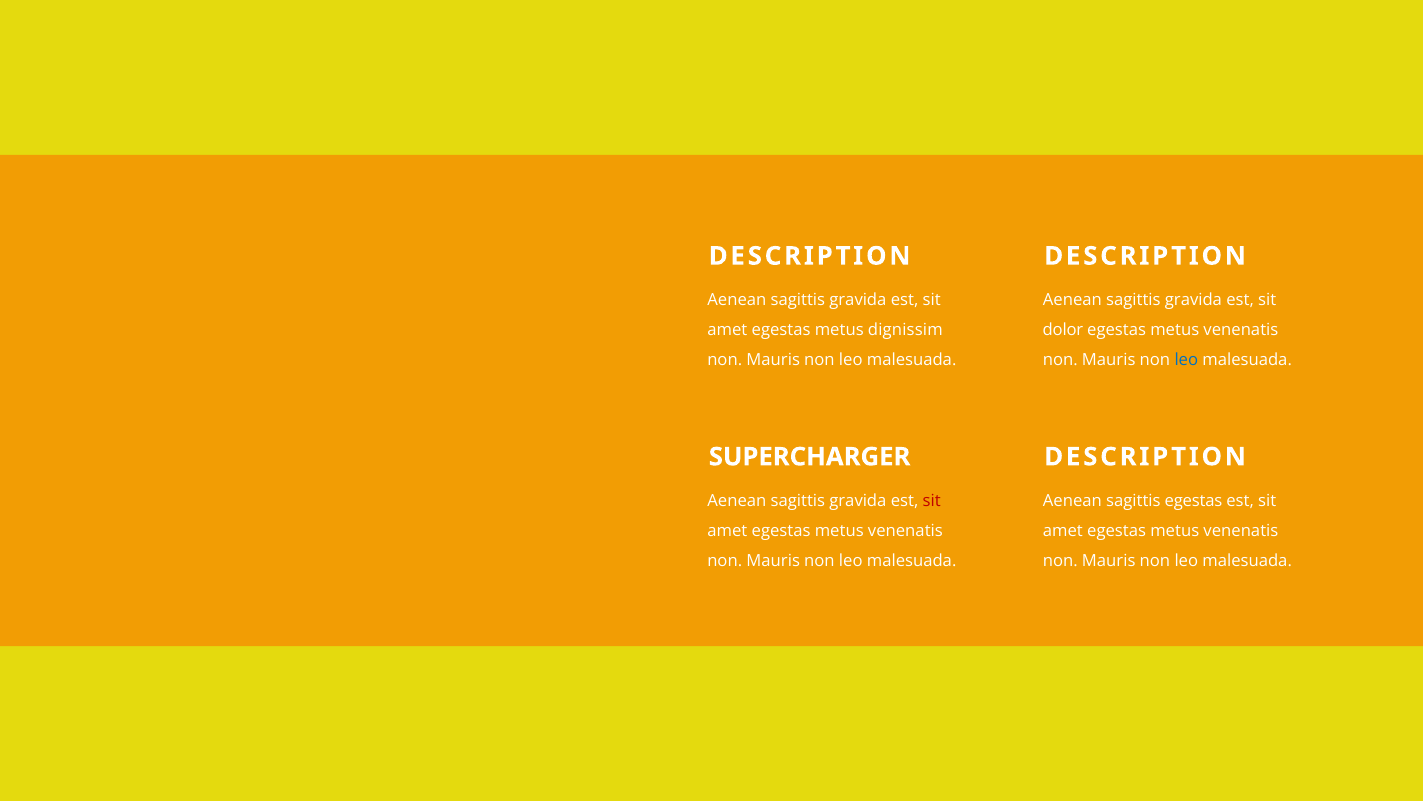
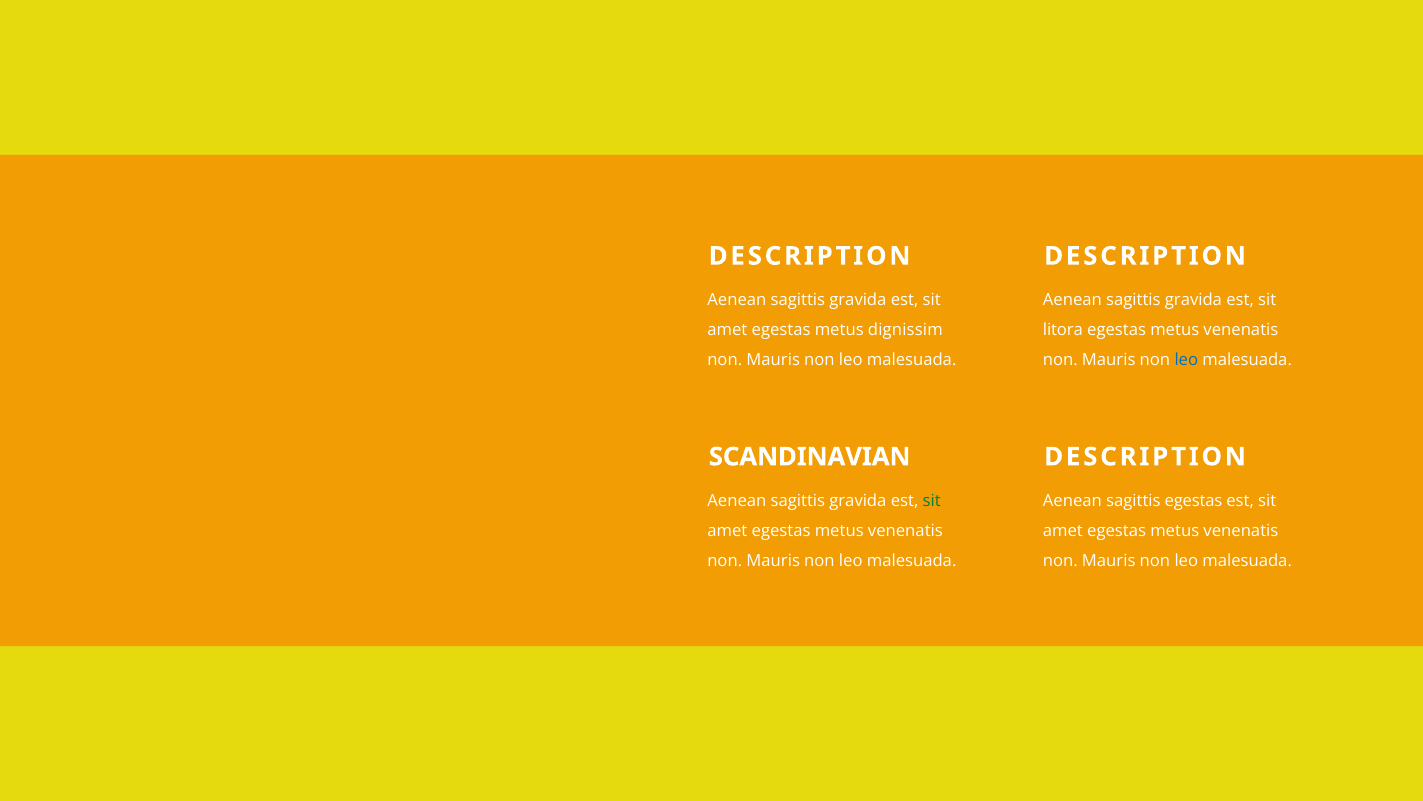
dolor: dolor -> litora
SUPERCHARGER: SUPERCHARGER -> SCANDINAVIAN
sit at (932, 501) colour: red -> green
